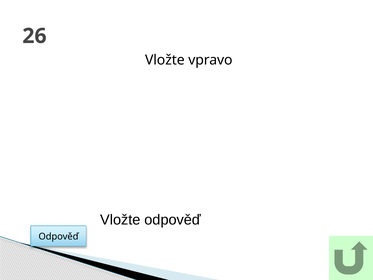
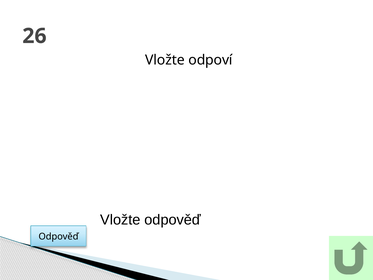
vpravo: vpravo -> odpoví
